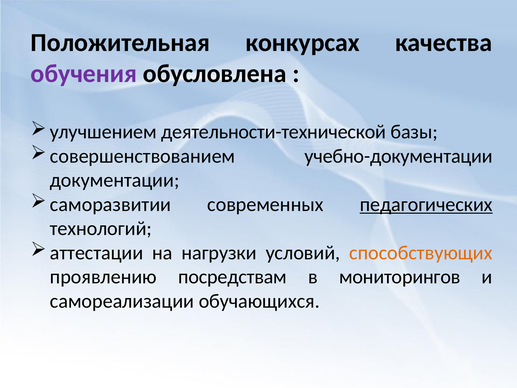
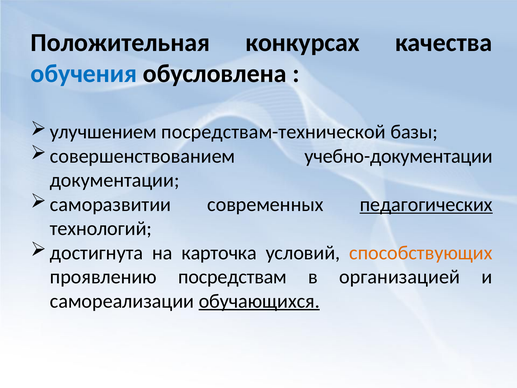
обучения colour: purple -> blue
деятельности-технической: деятельности-технической -> посредствам-технической
аттестации: аттестации -> достигнута
нагрузки: нагрузки -> карточка
мониторингов: мониторингов -> организацией
обучающихся underline: none -> present
